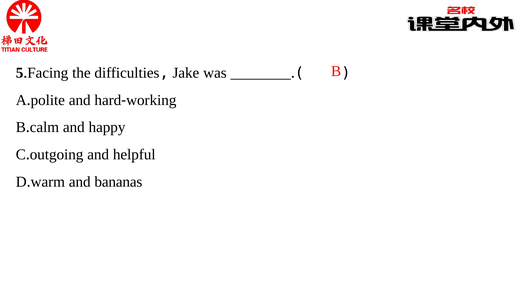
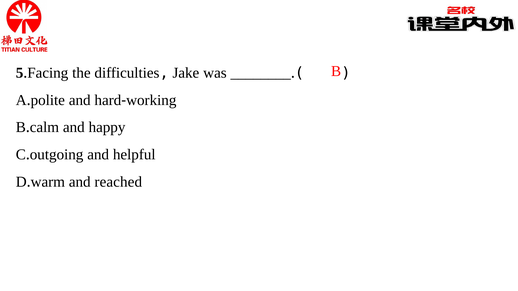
bananas: bananas -> reached
